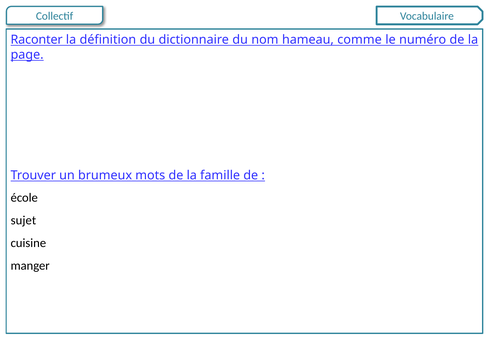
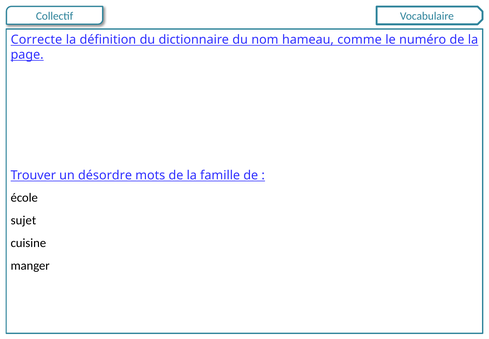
Raconter: Raconter -> Correcte
brumeux: brumeux -> désordre
